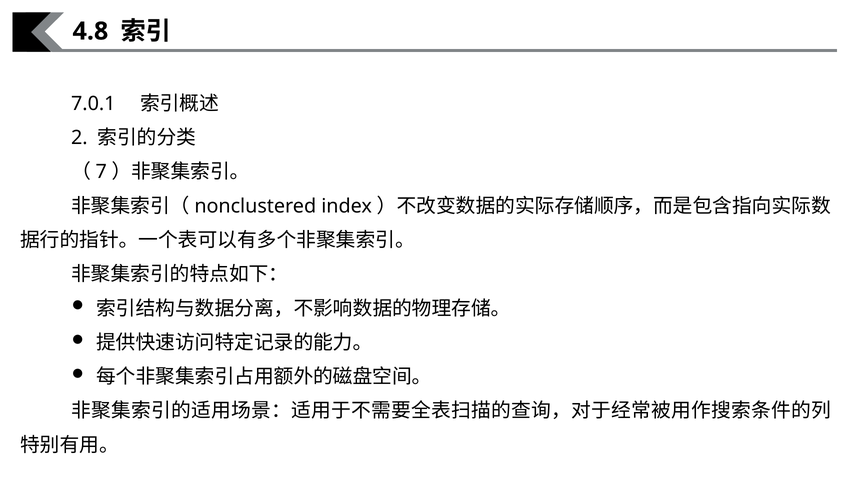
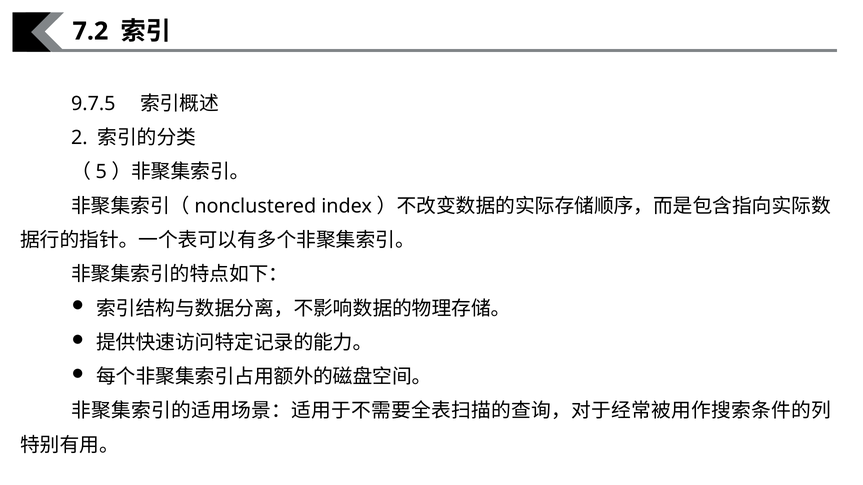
4.8: 4.8 -> 7.2
7.0.1: 7.0.1 -> 9.7.5
7: 7 -> 5
